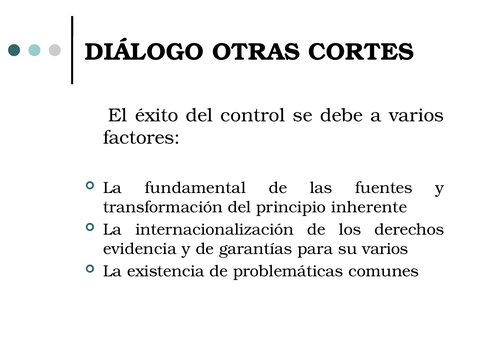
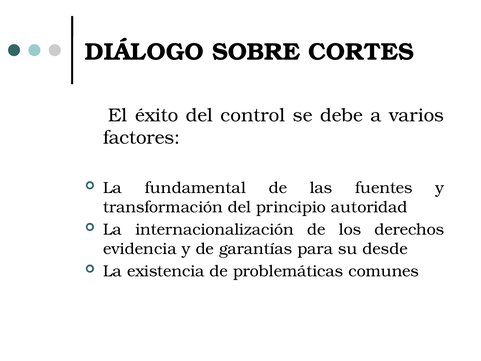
OTRAS: OTRAS -> SOBRE
inherente: inherente -> autoridad
su varios: varios -> desde
